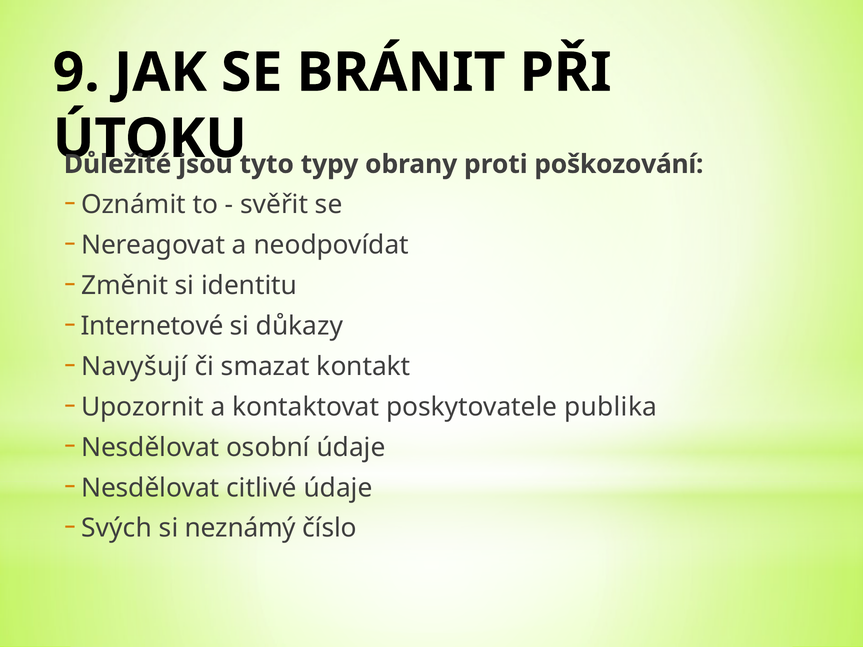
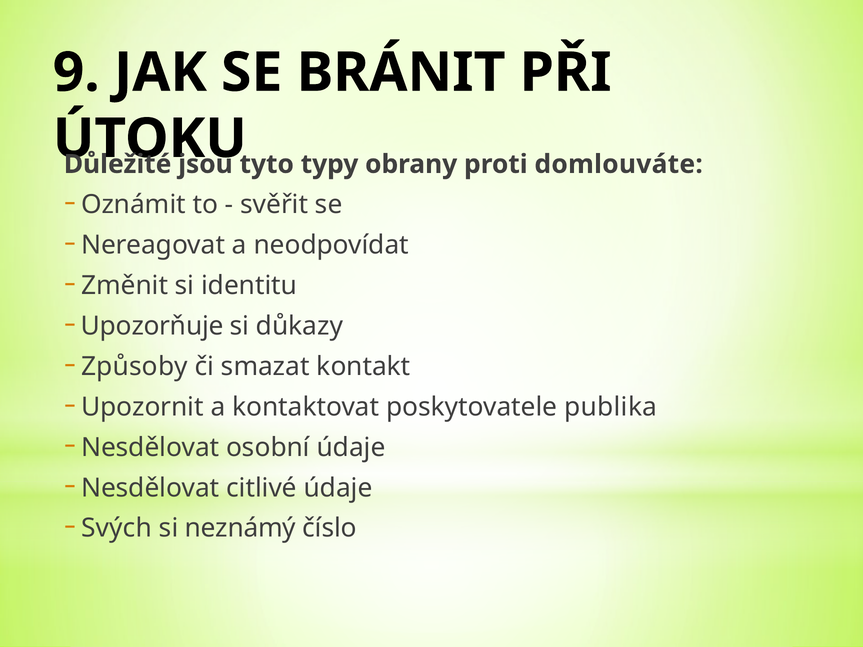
poškozování: poškozování -> domlouváte
Internetové: Internetové -> Upozorňuje
Navyšují: Navyšují -> Způsoby
